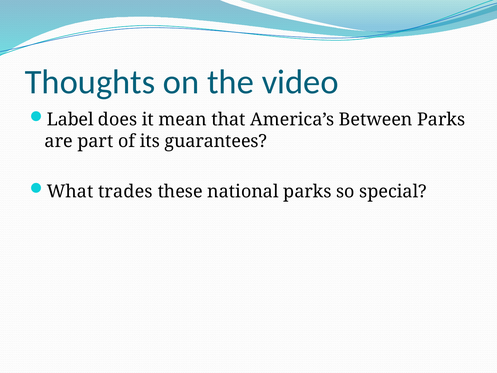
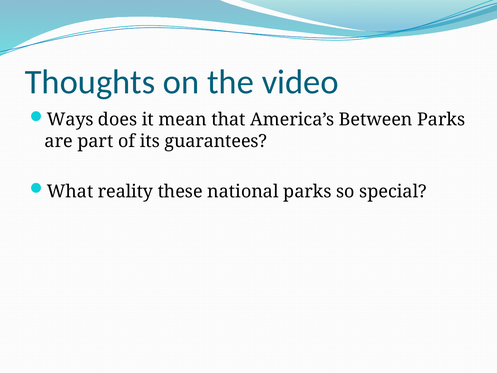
Label: Label -> Ways
trades: trades -> reality
